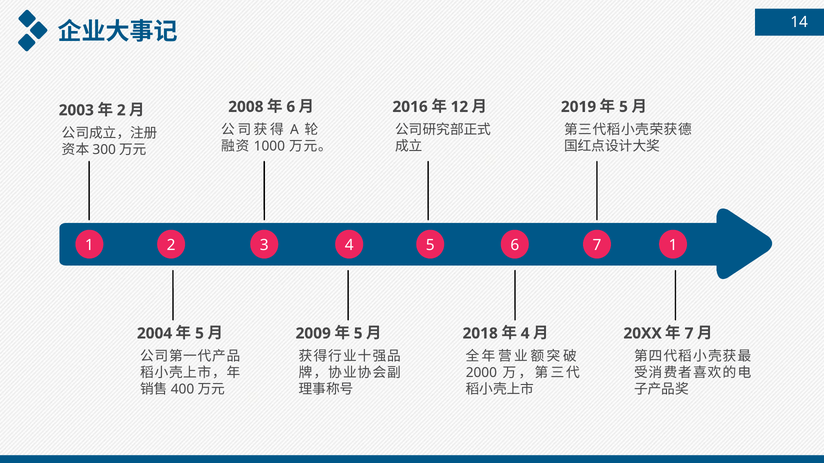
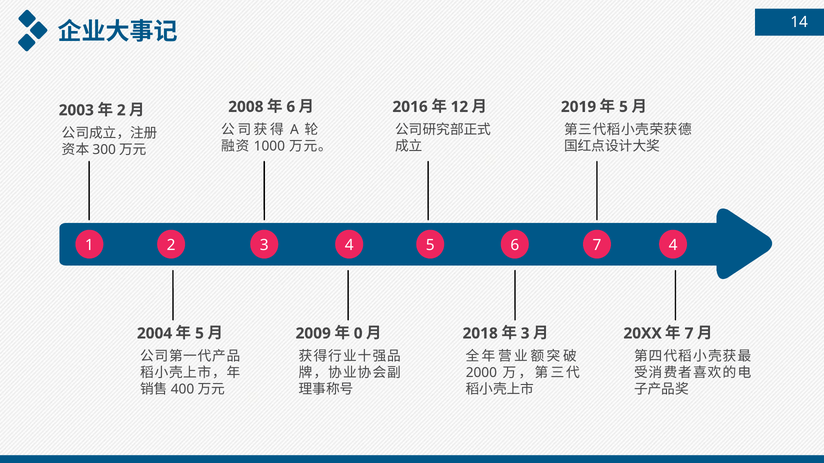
7 1: 1 -> 4
5 at (358, 334): 5 -> 0
4 at (525, 334): 4 -> 3
